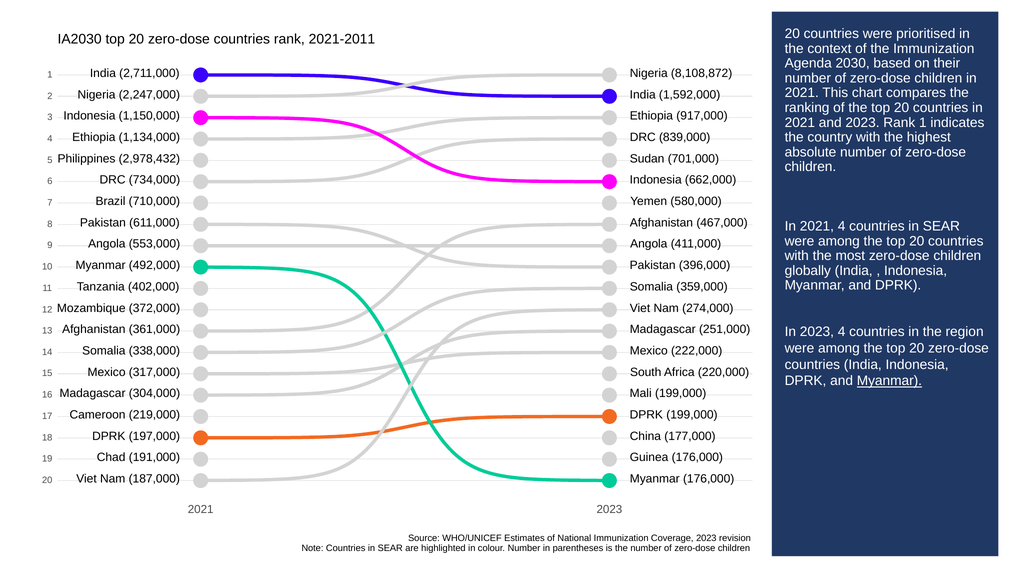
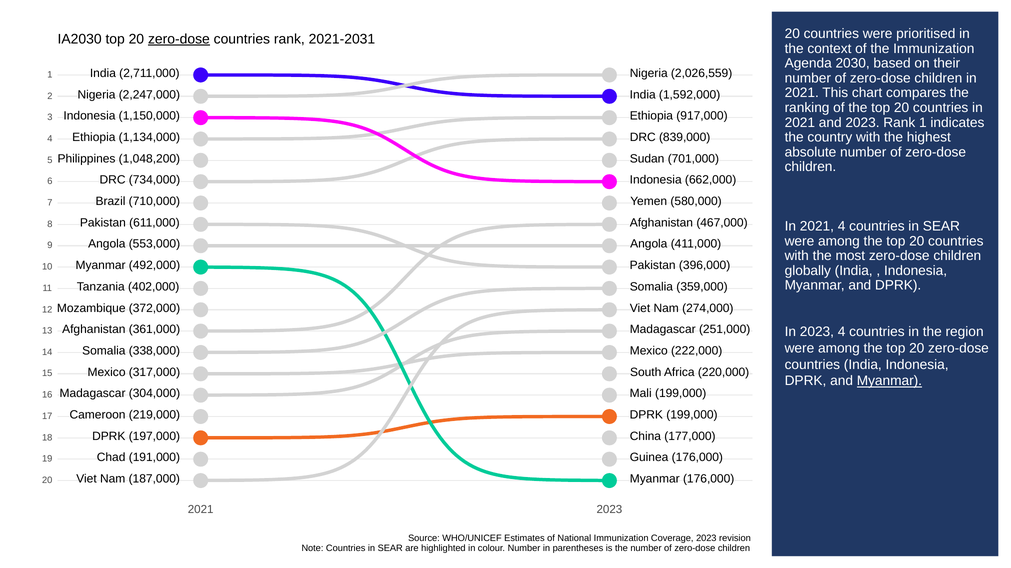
zero-dose at (179, 39) underline: none -> present
2021-2011: 2021-2011 -> 2021-2031
8,108,872: 8,108,872 -> 2,026,559
2,978,432: 2,978,432 -> 1,048,200
